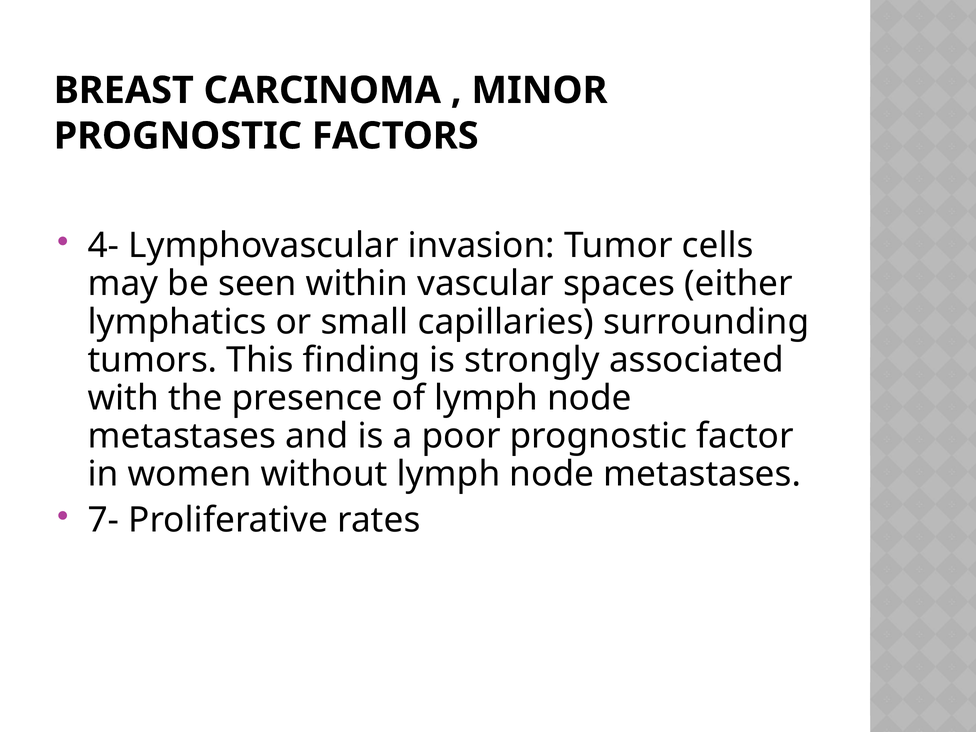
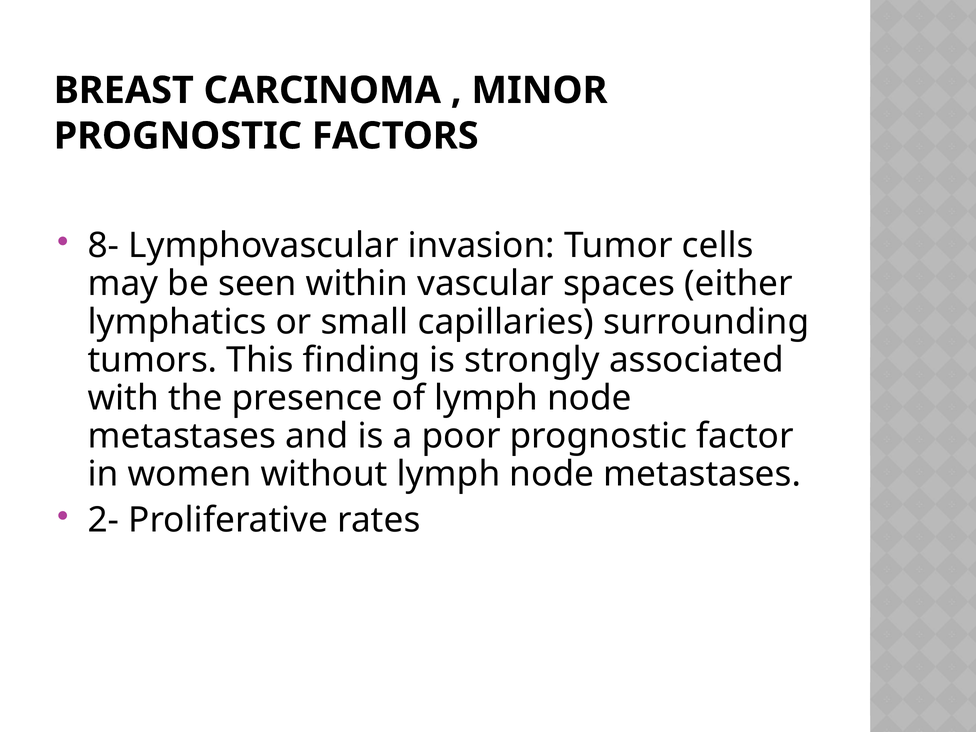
4-: 4- -> 8-
7-: 7- -> 2-
